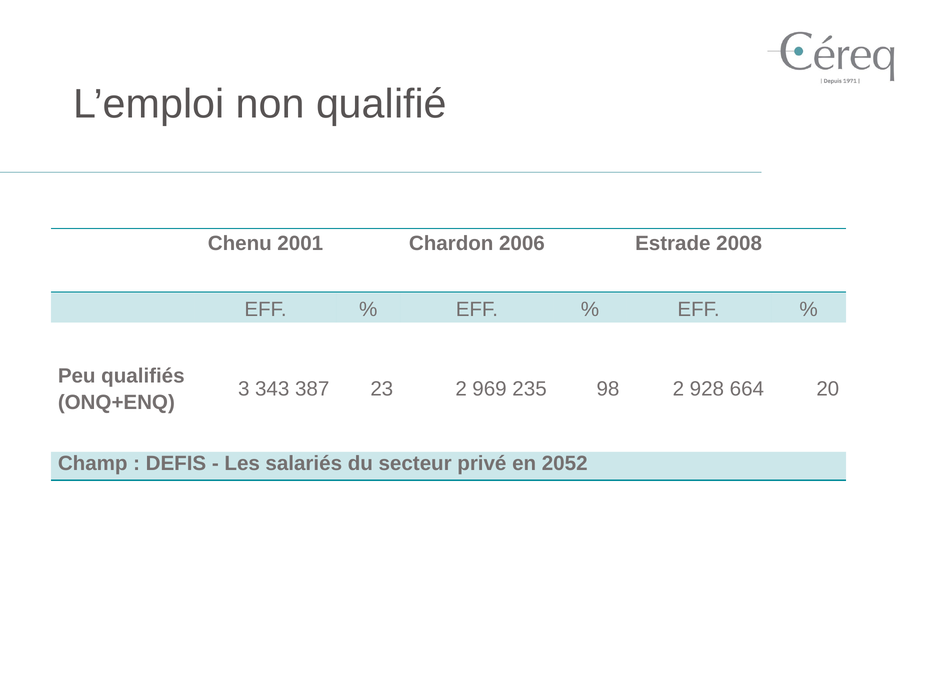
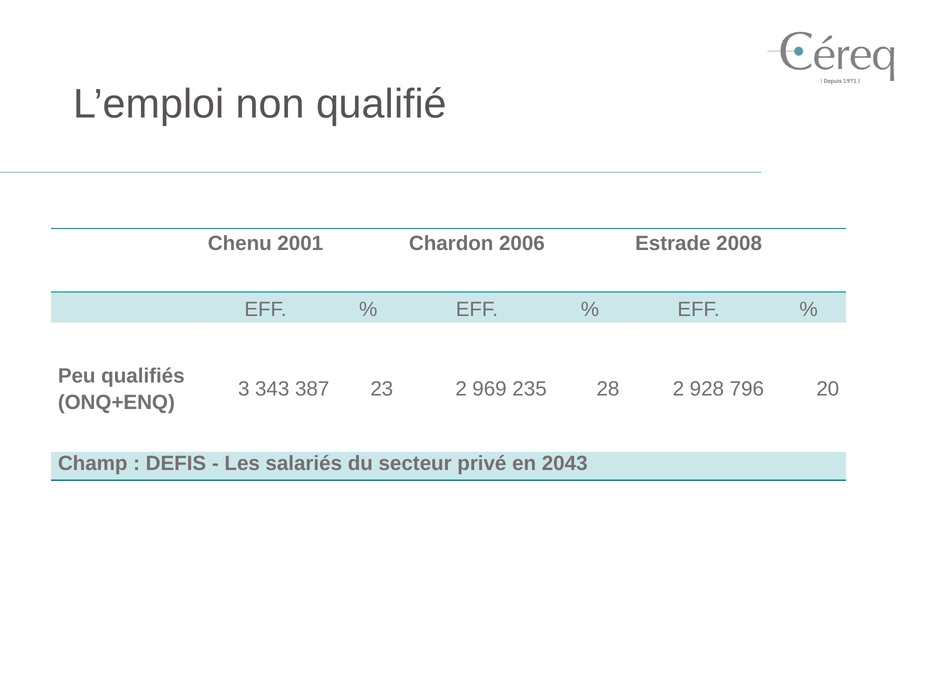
98: 98 -> 28
664: 664 -> 796
2052: 2052 -> 2043
